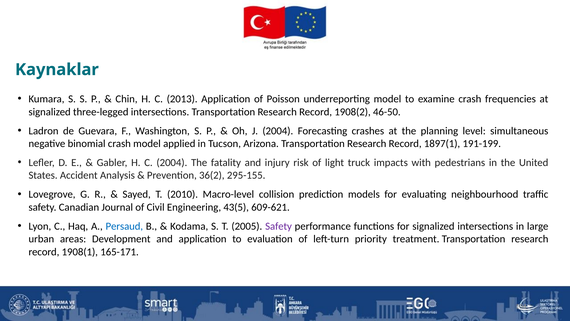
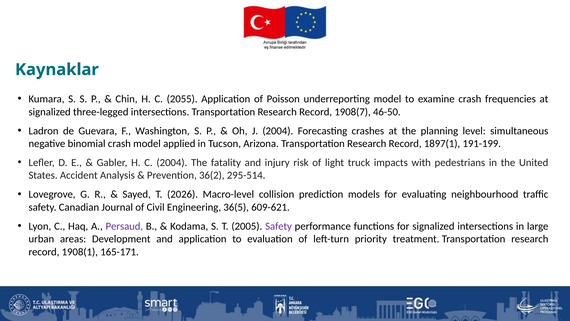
2013: 2013 -> 2055
1908(2: 1908(2 -> 1908(7
295-155: 295-155 -> 295-514
2010: 2010 -> 2026
43(5: 43(5 -> 36(5
Persaud colour: blue -> purple
